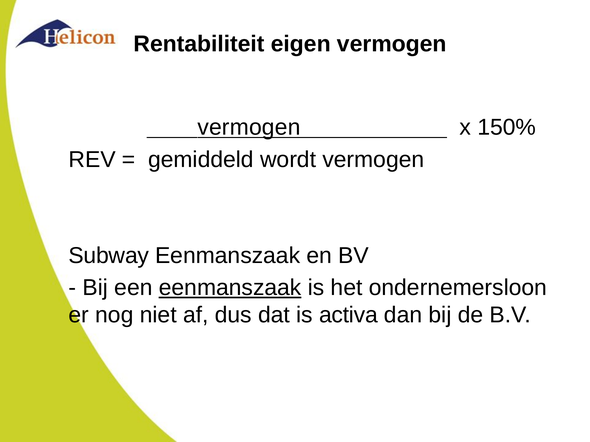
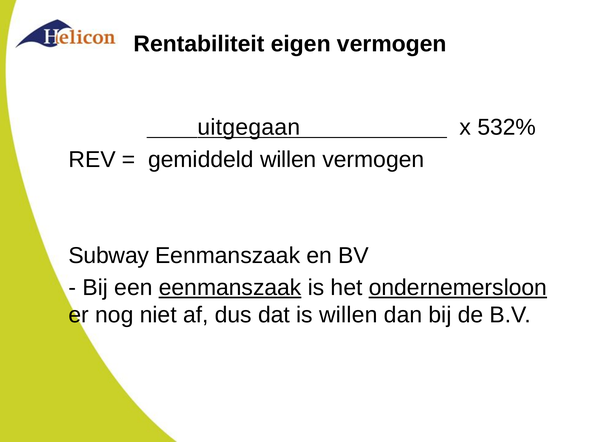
vermogen at (249, 128): vermogen -> uitgegaan
150%: 150% -> 532%
gemiddeld wordt: wordt -> willen
ondernemersloon underline: none -> present
is activa: activa -> willen
